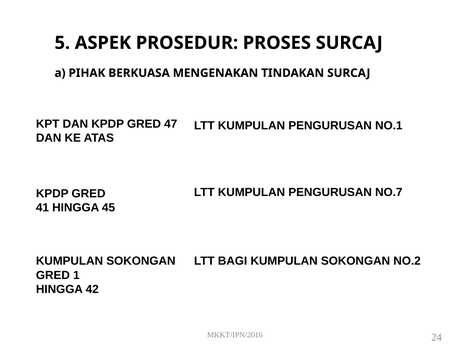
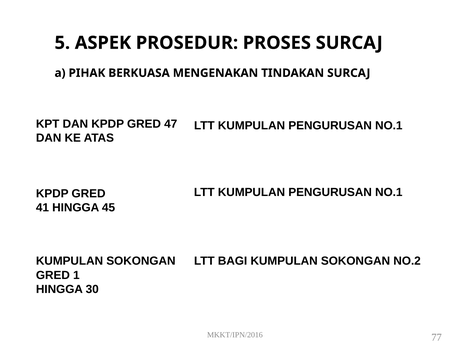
NO.7 at (389, 192): NO.7 -> NO.1
42: 42 -> 30
24: 24 -> 77
